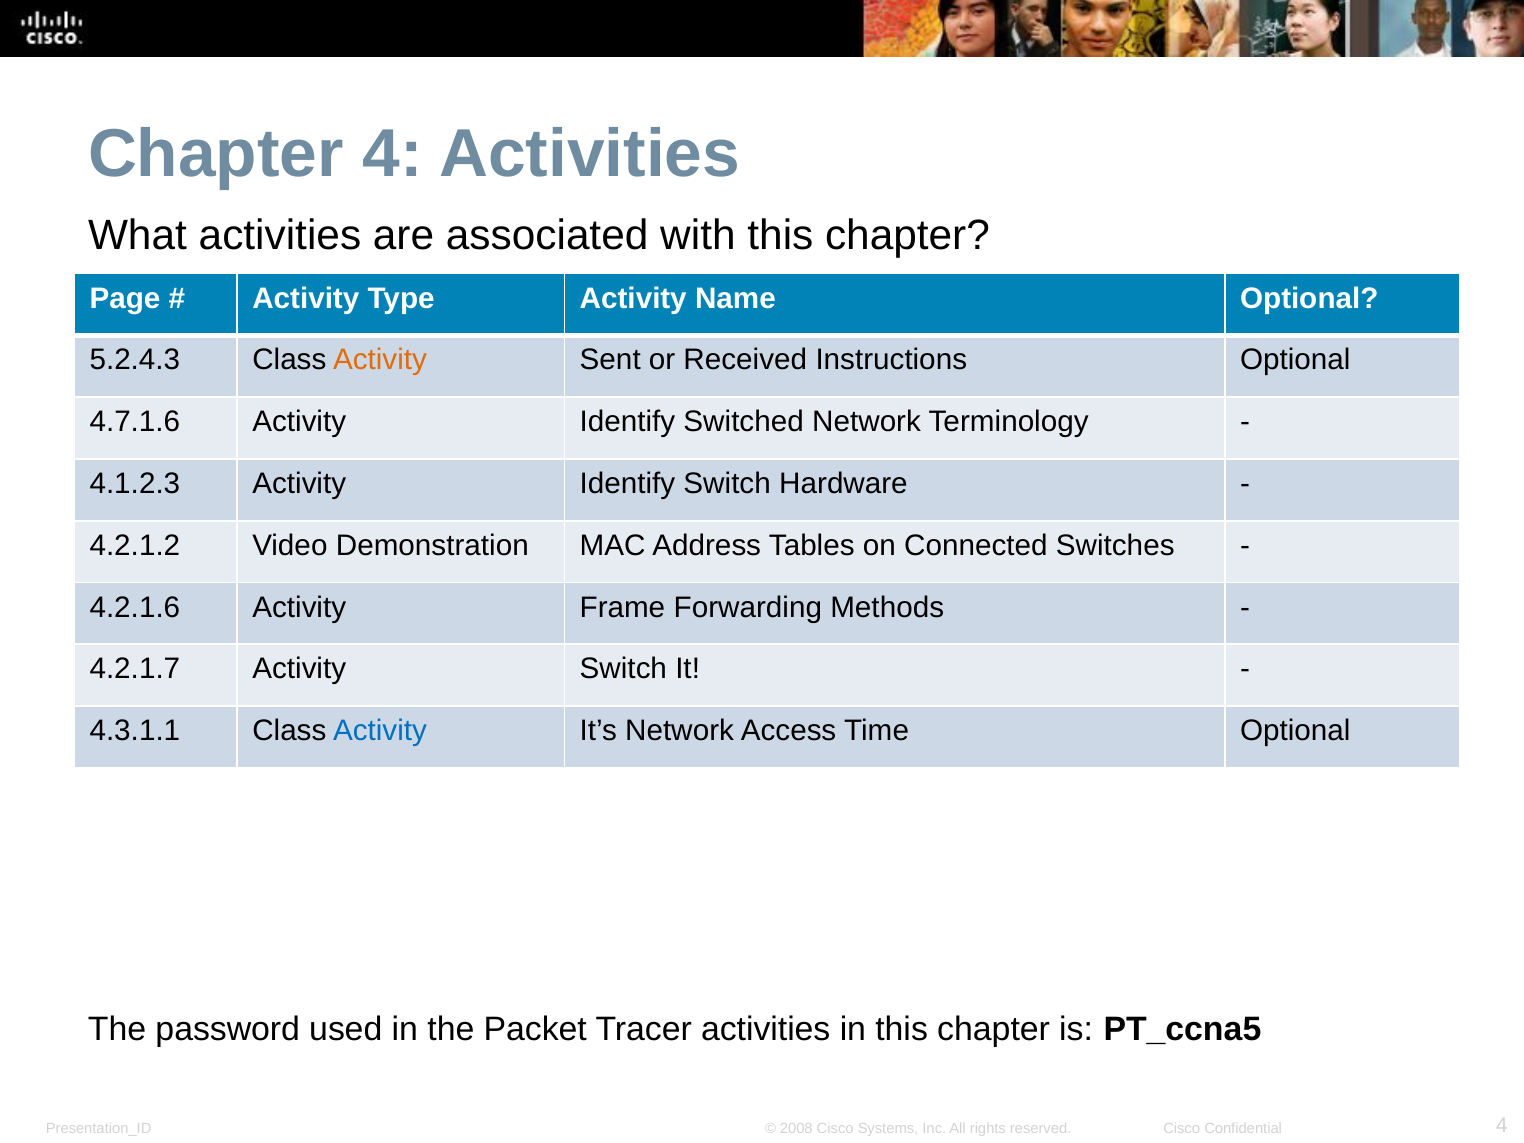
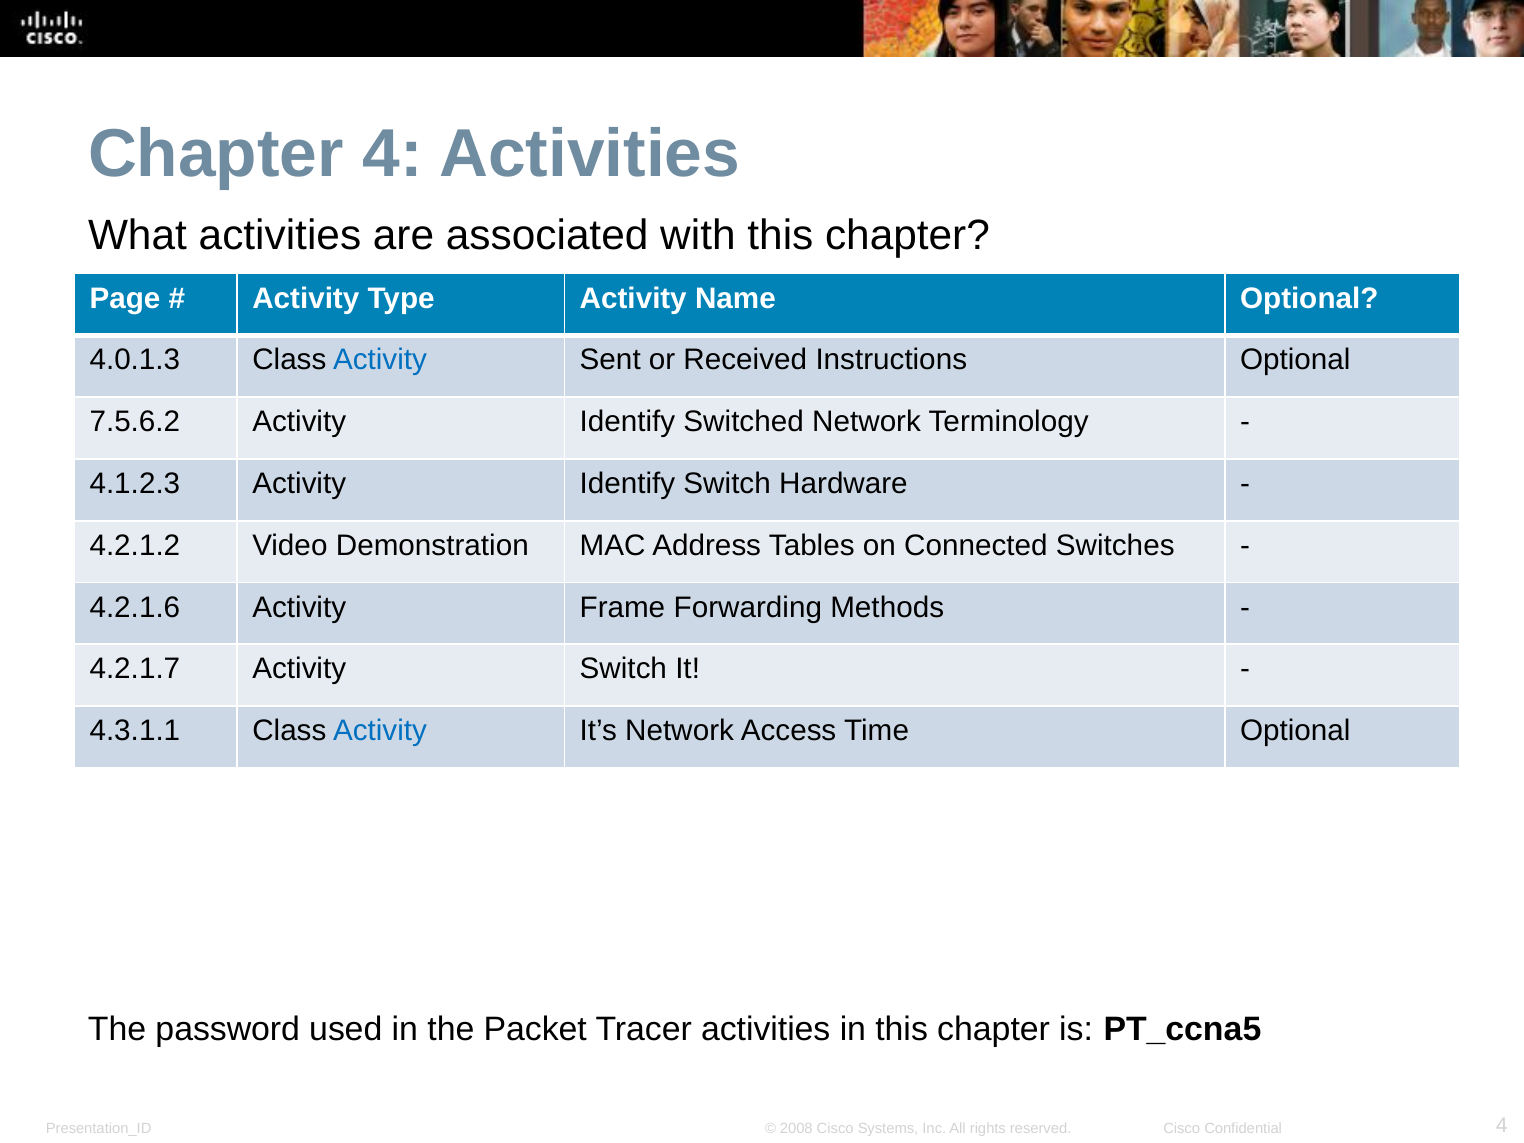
5.2.4.3: 5.2.4.3 -> 4.0.1.3
Activity at (380, 360) colour: orange -> blue
4.7.1.6: 4.7.1.6 -> 7.5.6.2
